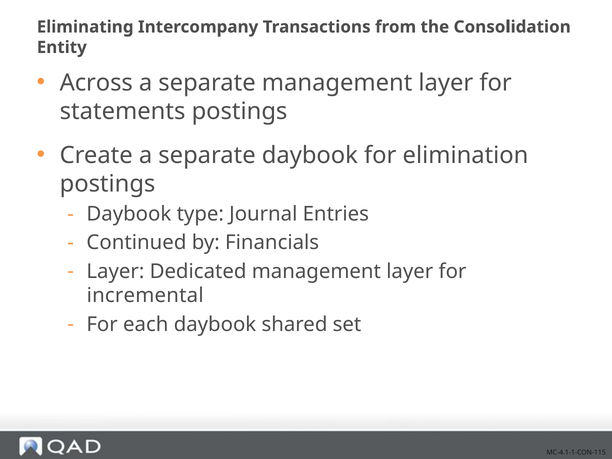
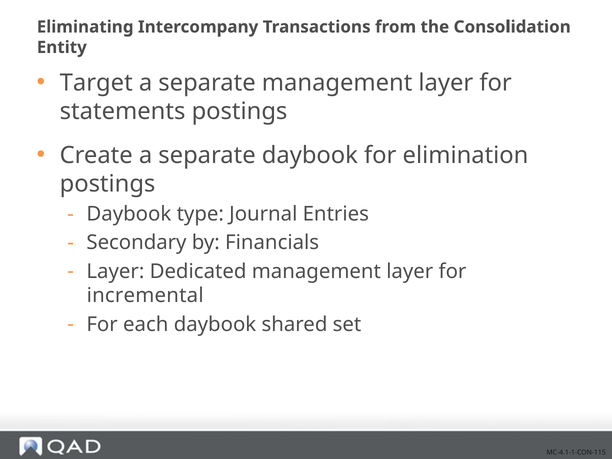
Across: Across -> Target
Continued: Continued -> Secondary
